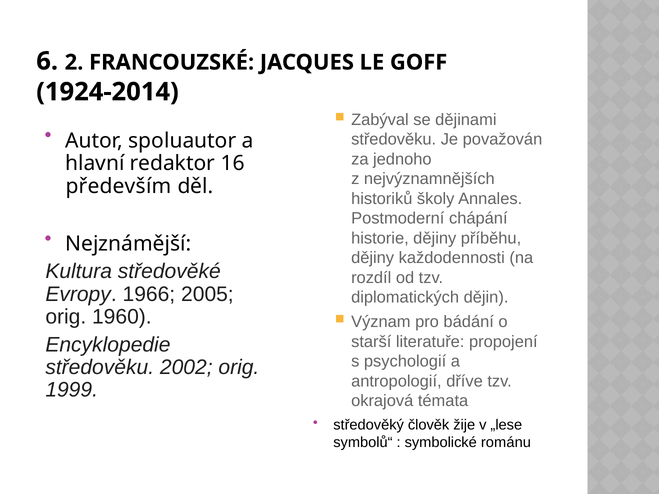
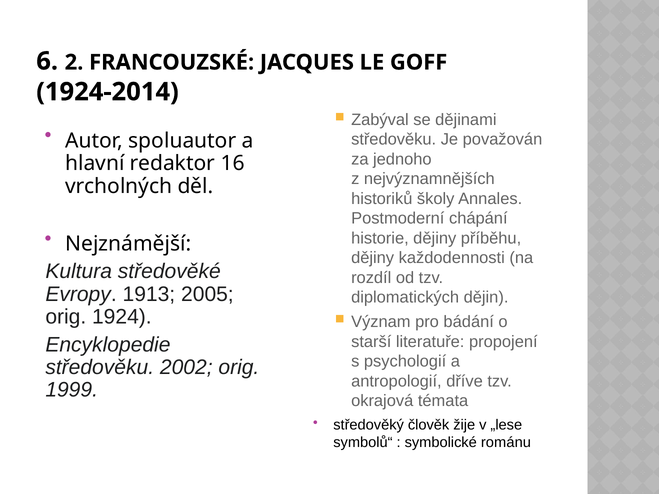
především: především -> vrcholných
1966: 1966 -> 1913
1960: 1960 -> 1924
